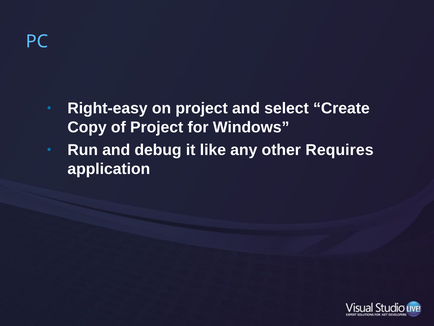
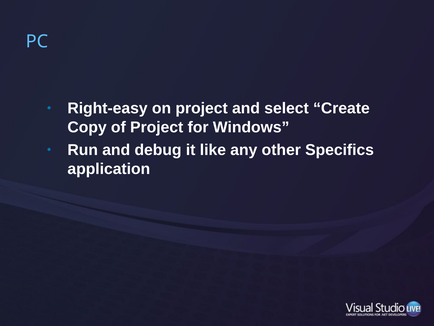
Requires: Requires -> Specifics
